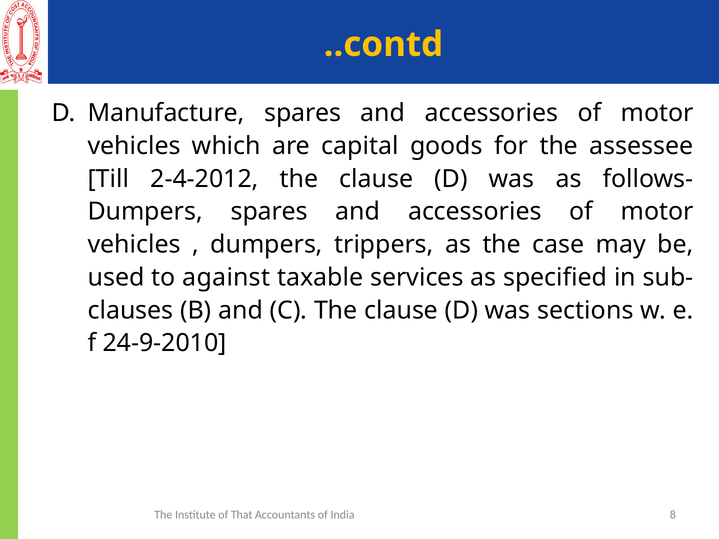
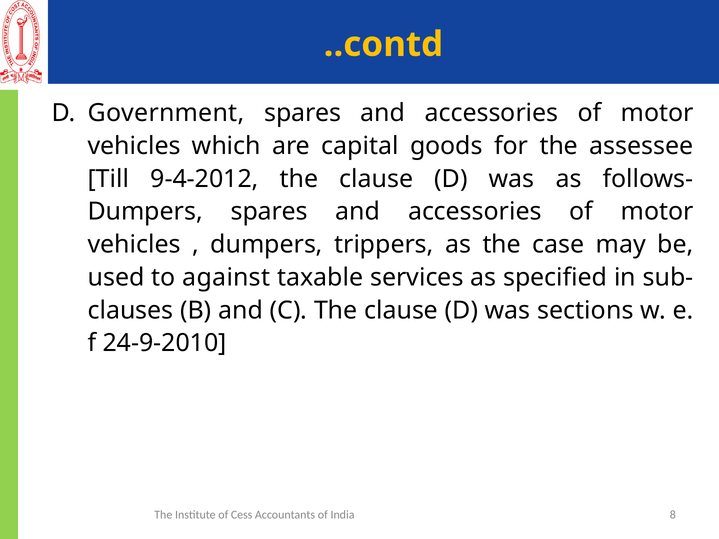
Manufacture: Manufacture -> Government
2-4-2012: 2-4-2012 -> 9-4-2012
That: That -> Cess
